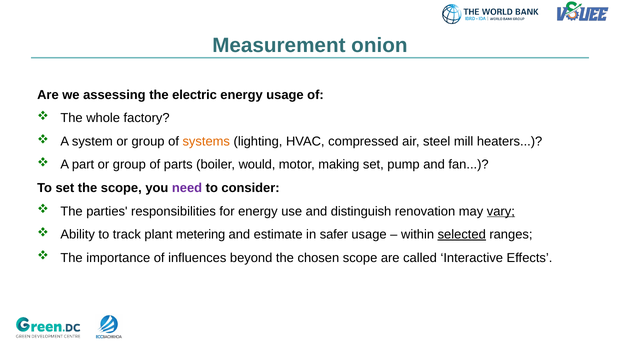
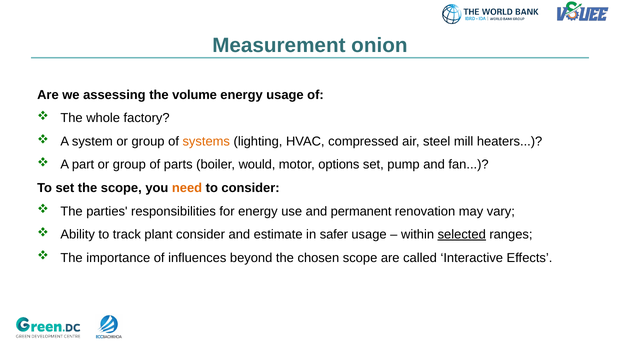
electric: electric -> volume
making: making -> options
need colour: purple -> orange
distinguish: distinguish -> permanent
vary underline: present -> none
plant metering: metering -> consider
